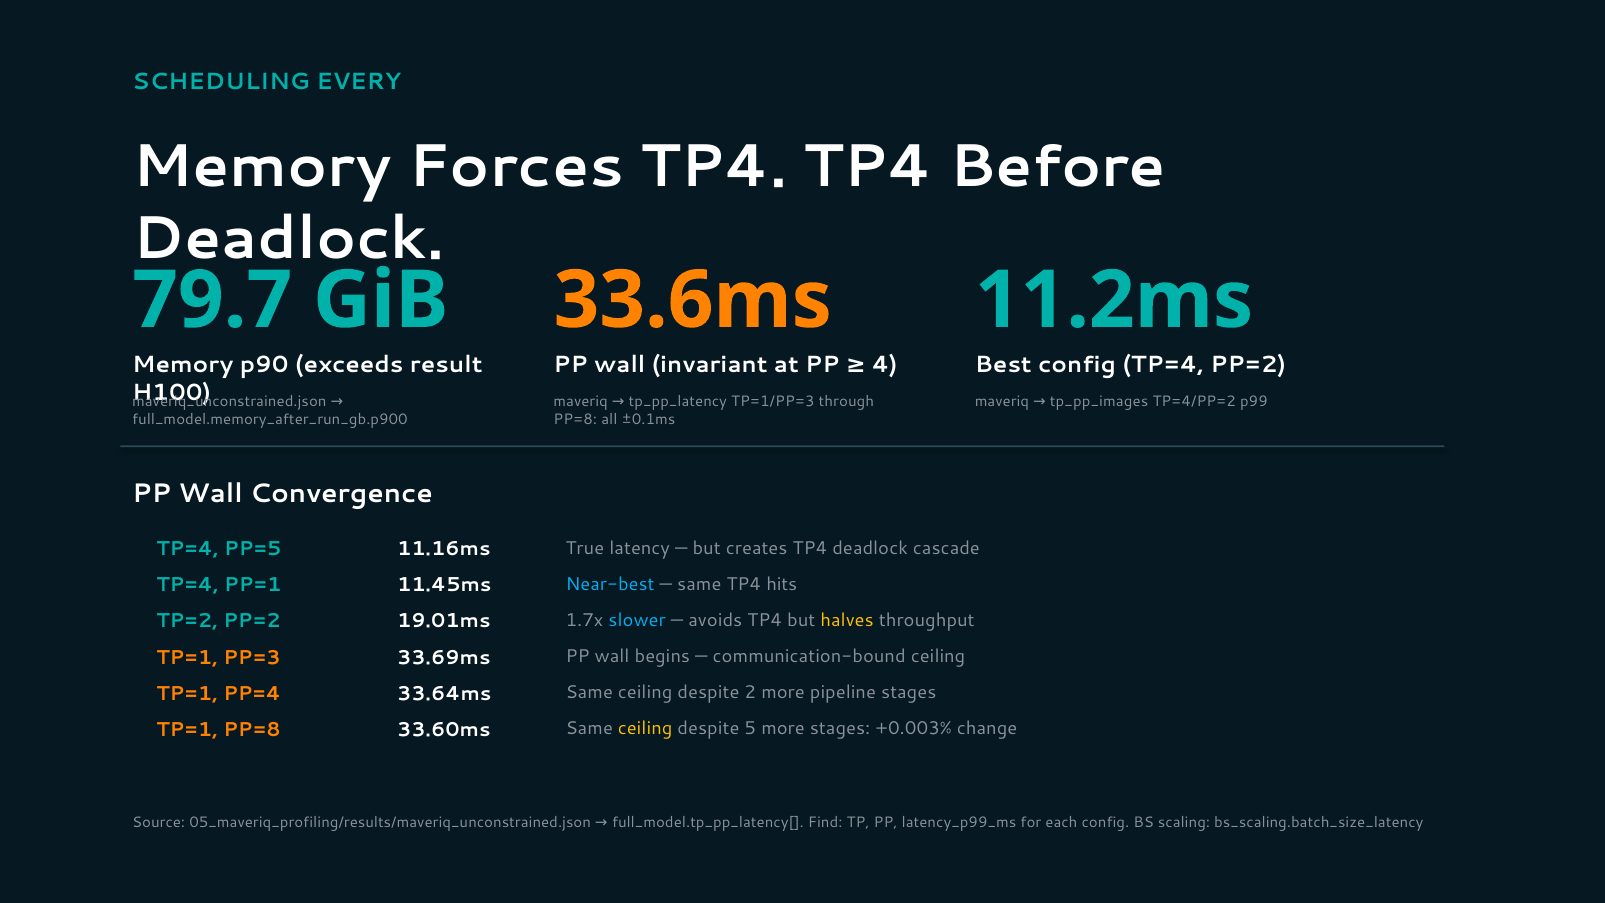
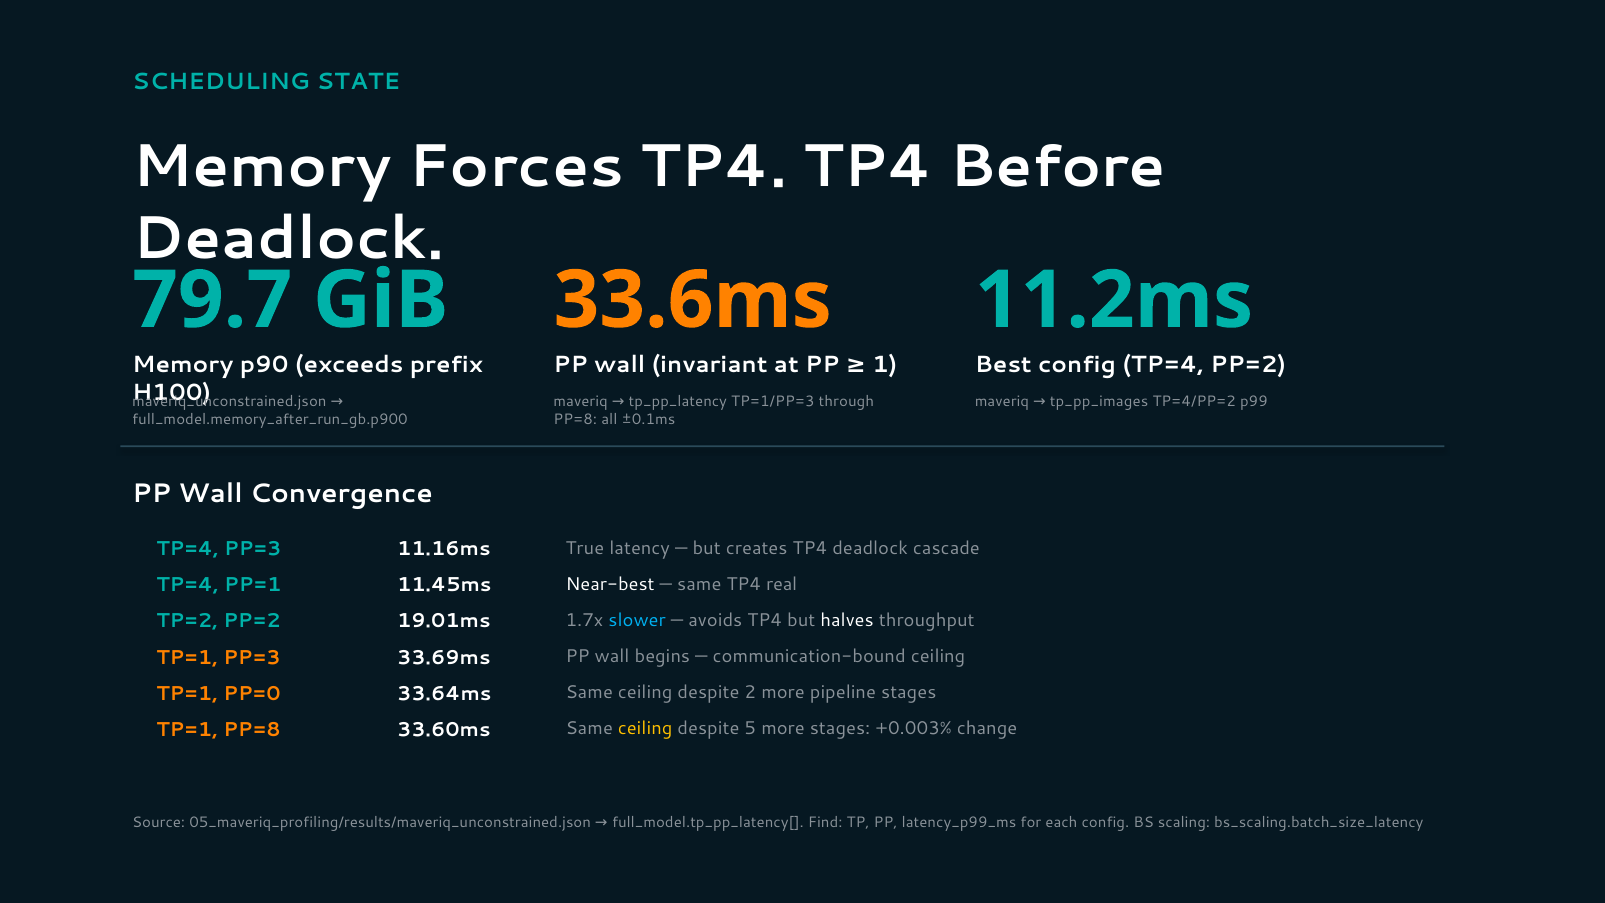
EVERY: EVERY -> STATE
result: result -> prefix
4: 4 -> 1
TP=4 PP=5: PP=5 -> PP=3
Near-best colour: light blue -> white
hits: hits -> real
halves colour: yellow -> white
PP=4: PP=4 -> PP=0
